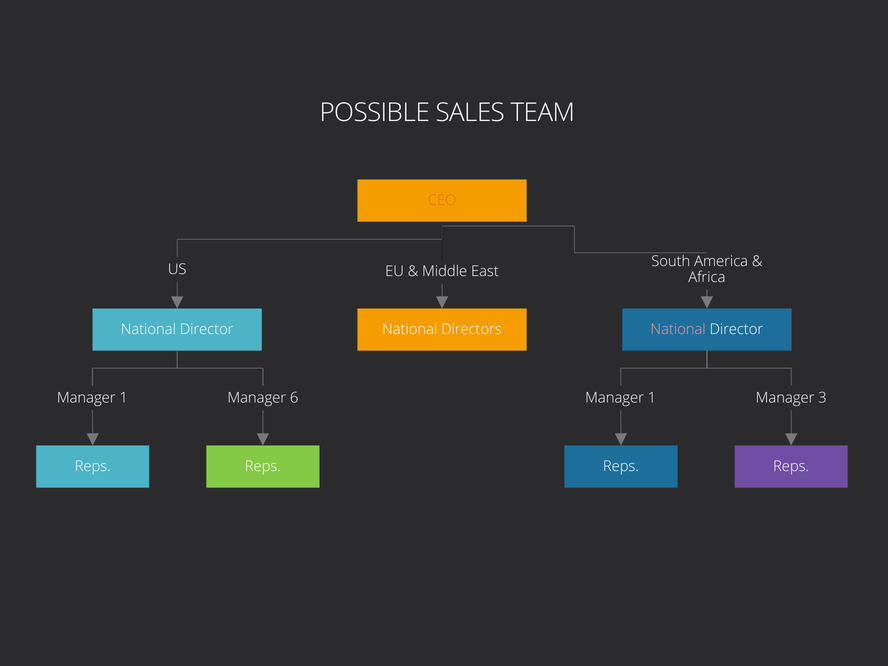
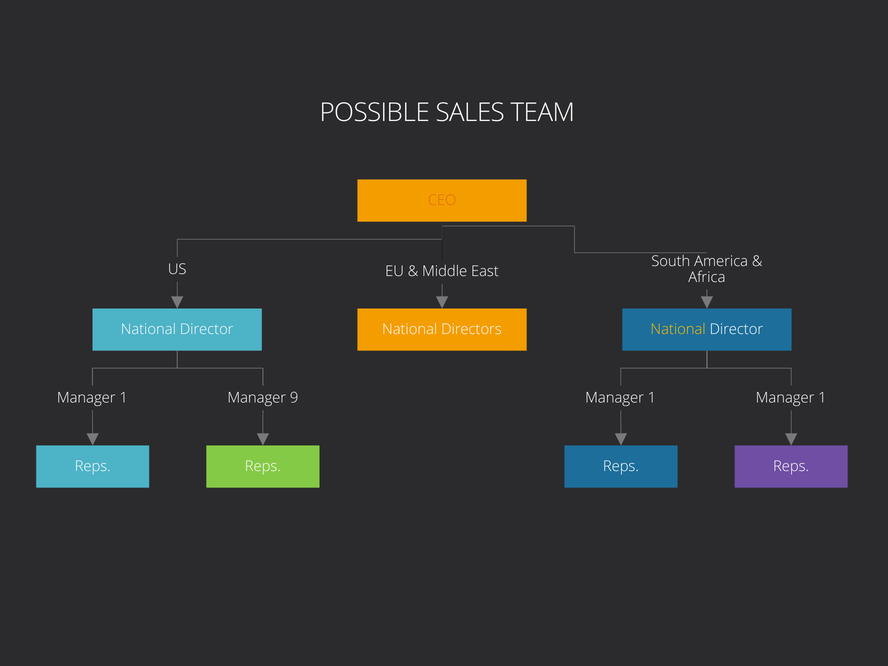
National at (678, 330) colour: pink -> yellow
6: 6 -> 9
1 Manager 3: 3 -> 1
